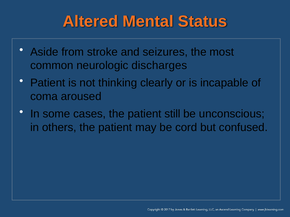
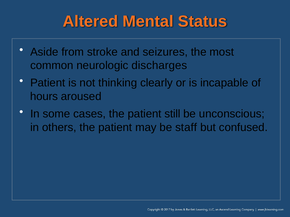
coma: coma -> hours
cord: cord -> staff
